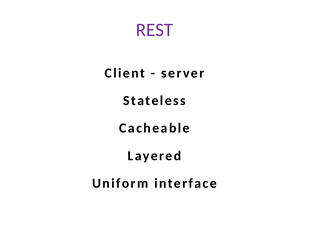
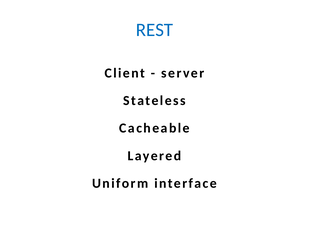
REST colour: purple -> blue
